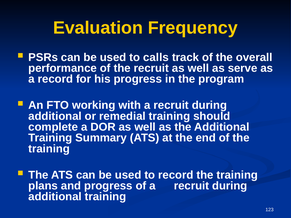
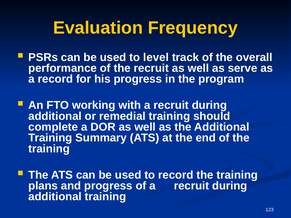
calls: calls -> level
